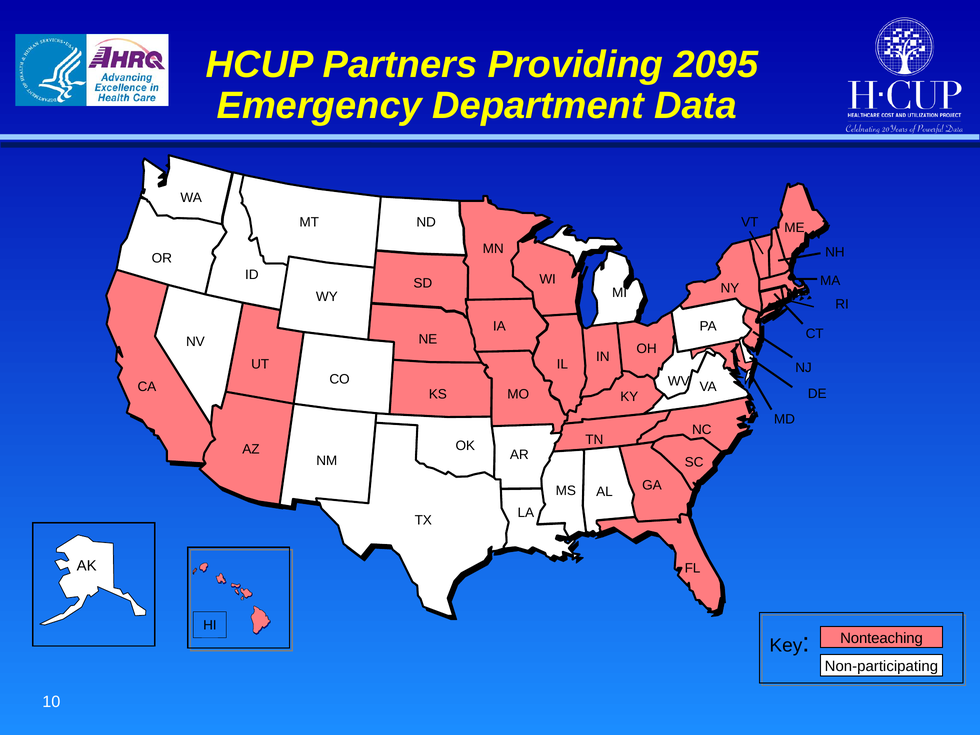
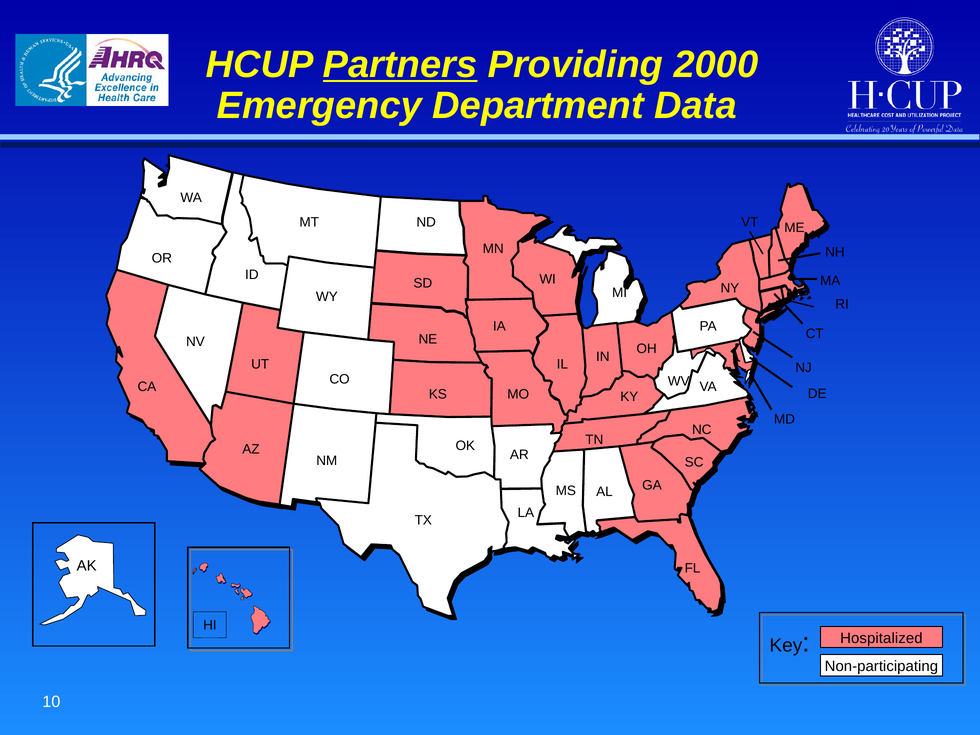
Partners underline: none -> present
2095: 2095 -> 2000
Nonteaching: Nonteaching -> Hospitalized
